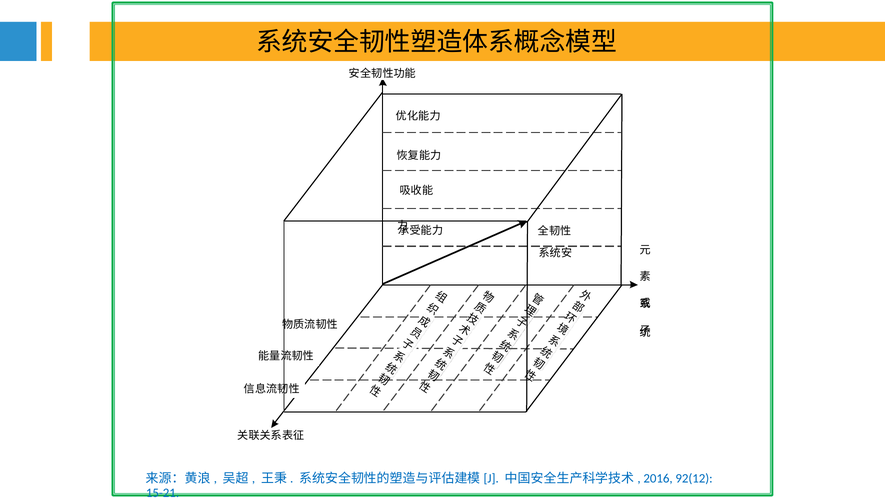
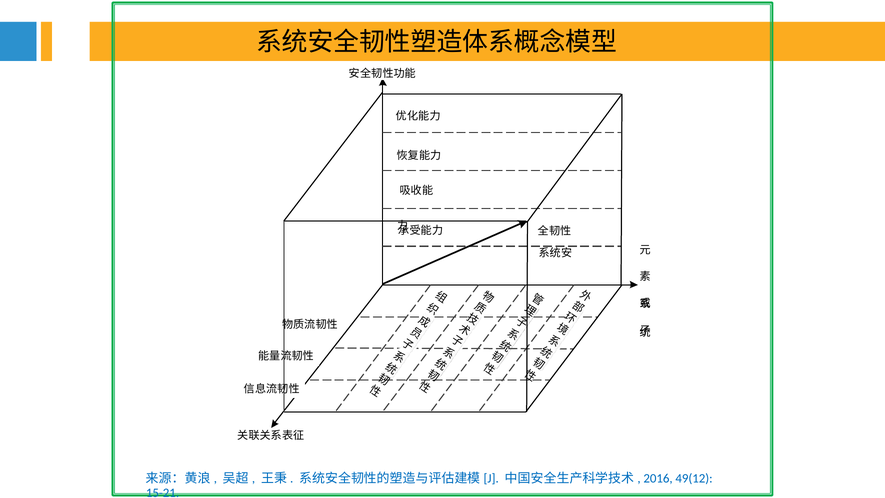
92(12: 92(12 -> 49(12
